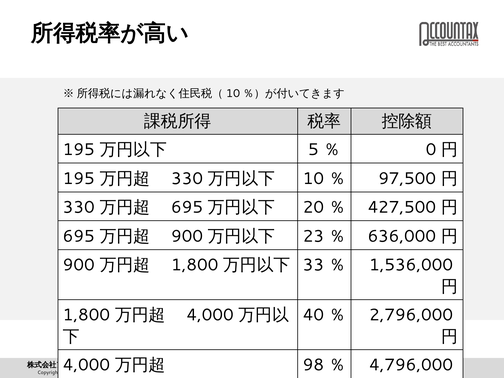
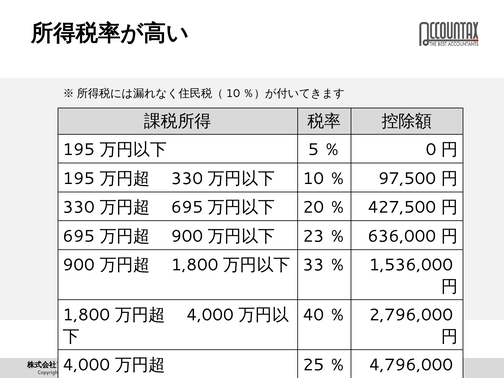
98: 98 -> 25
